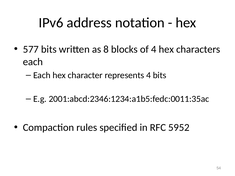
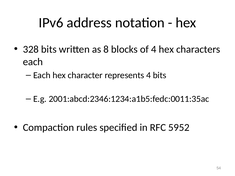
577: 577 -> 328
